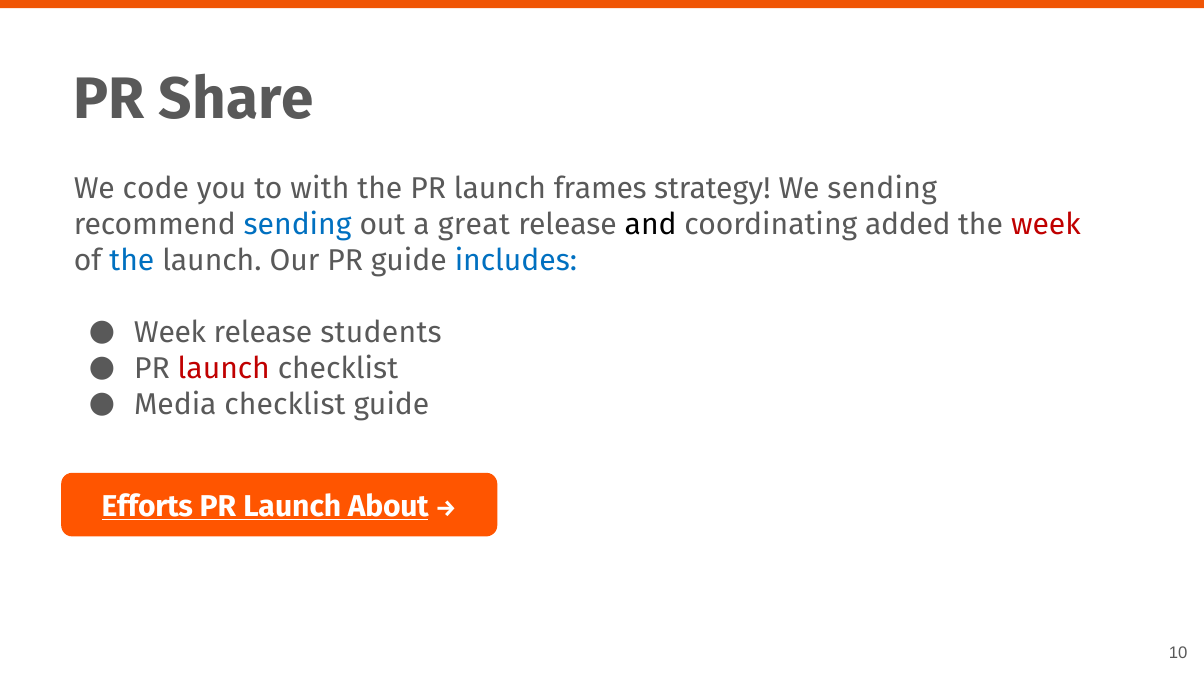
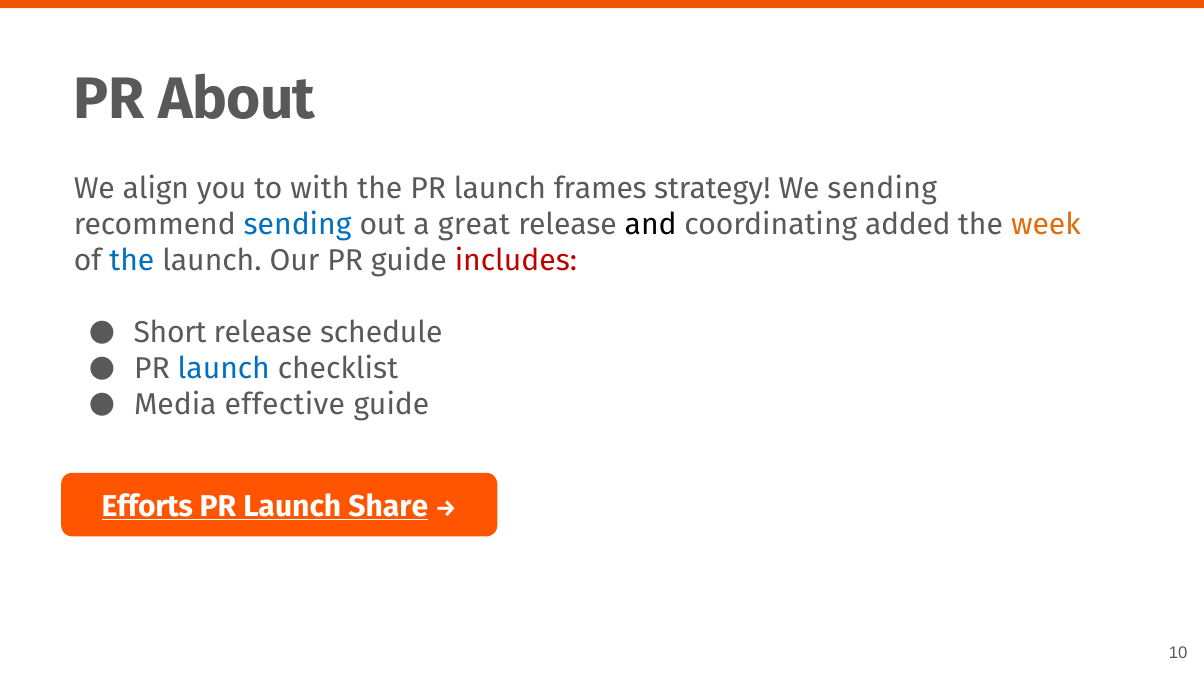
Share: Share -> About
code: code -> align
week at (1046, 225) colour: red -> orange
includes colour: blue -> red
Week at (170, 333): Week -> Short
students: students -> schedule
launch at (224, 369) colour: red -> blue
Media checklist: checklist -> effective
About: About -> Share
